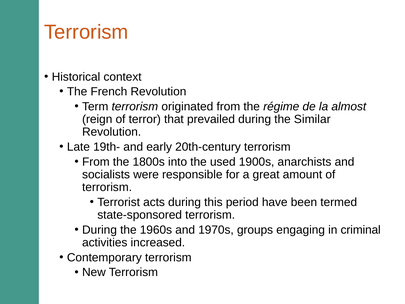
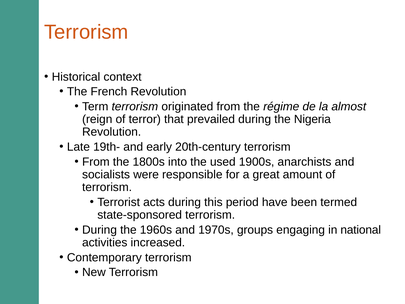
Similar: Similar -> Nigeria
criminal: criminal -> national
